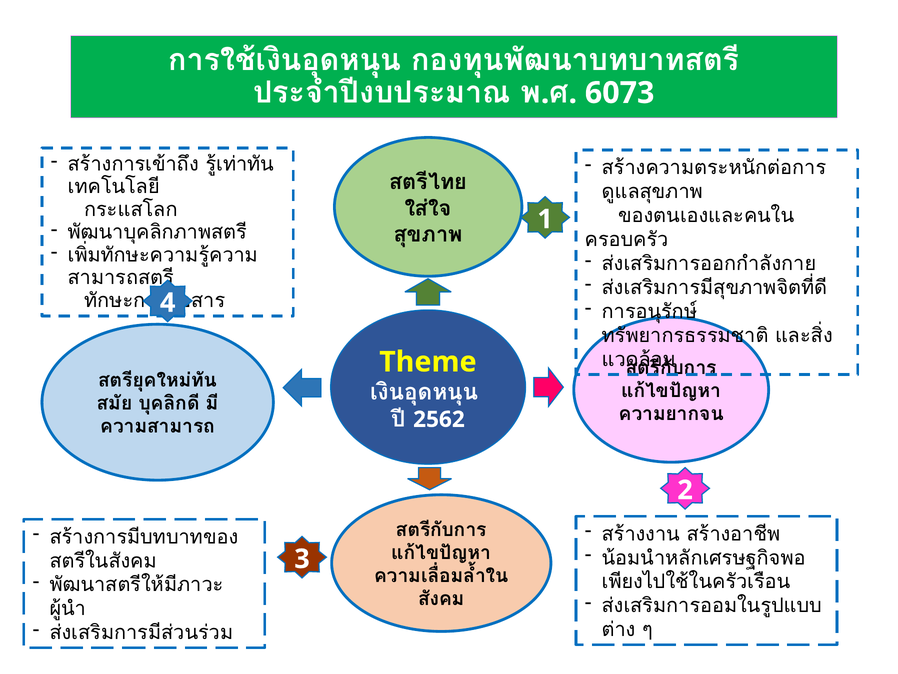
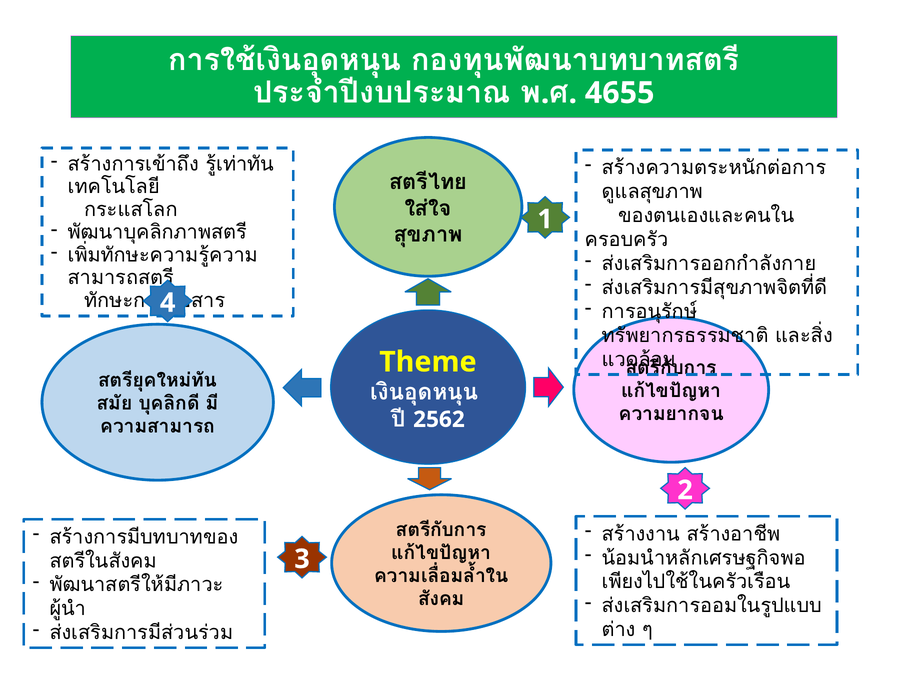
6073: 6073 -> 4655
